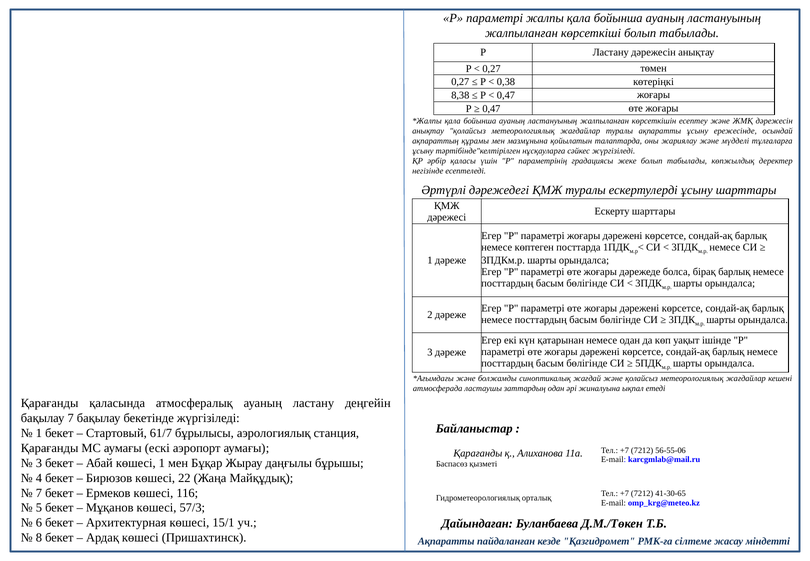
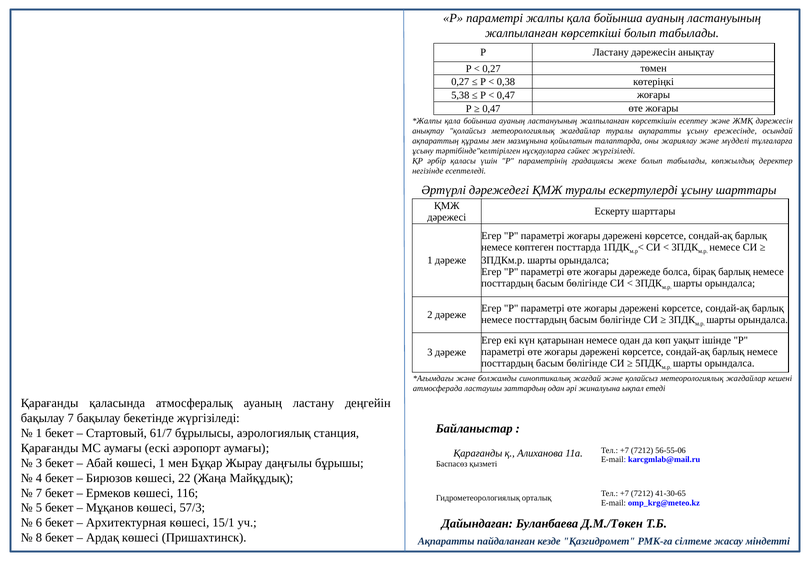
8,38: 8,38 -> 5,38
